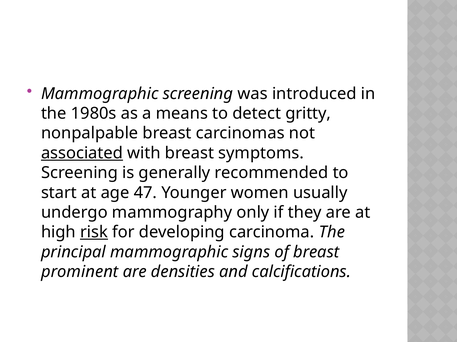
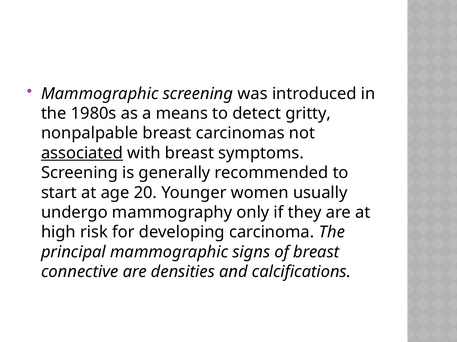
47: 47 -> 20
risk underline: present -> none
prominent: prominent -> connective
